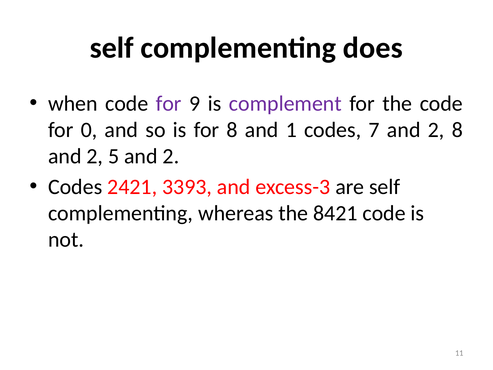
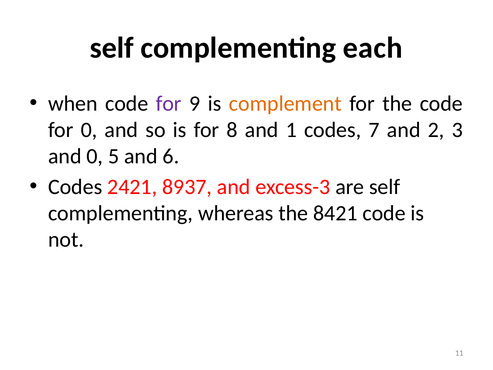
does: does -> each
complement colour: purple -> orange
2 8: 8 -> 3
2 at (95, 156): 2 -> 0
5 and 2: 2 -> 6
3393: 3393 -> 8937
